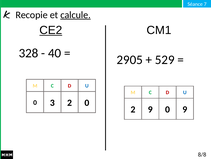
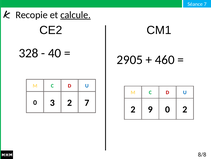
CE2 underline: present -> none
529: 529 -> 460
2 0: 0 -> 7
0 9: 9 -> 2
